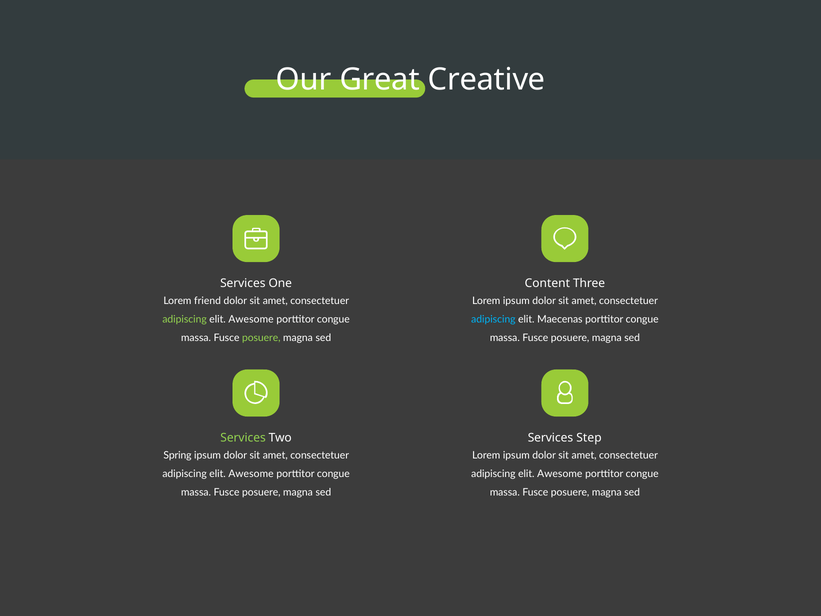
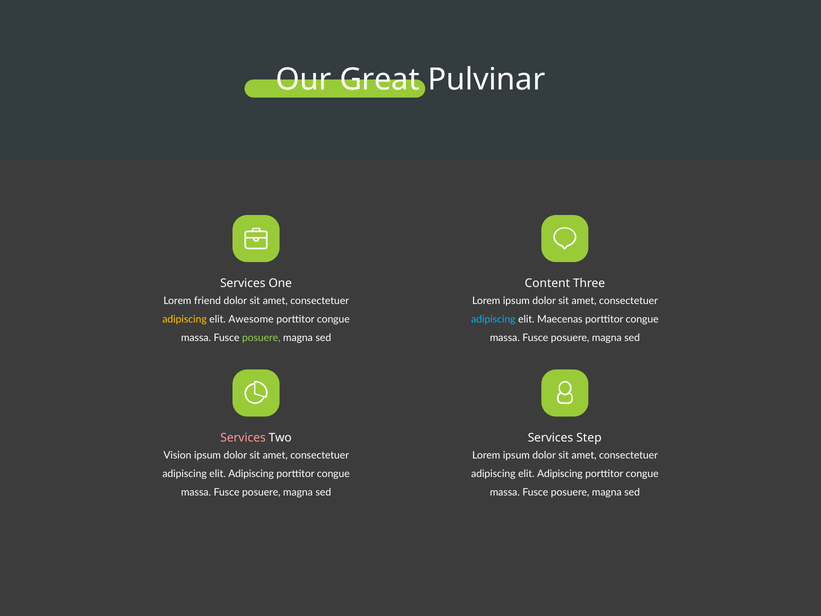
Creative: Creative -> Pulvinar
adipiscing at (185, 319) colour: light green -> yellow
Services at (243, 438) colour: light green -> pink
Spring: Spring -> Vision
Awesome at (251, 474): Awesome -> Adipiscing
Awesome at (560, 474): Awesome -> Adipiscing
